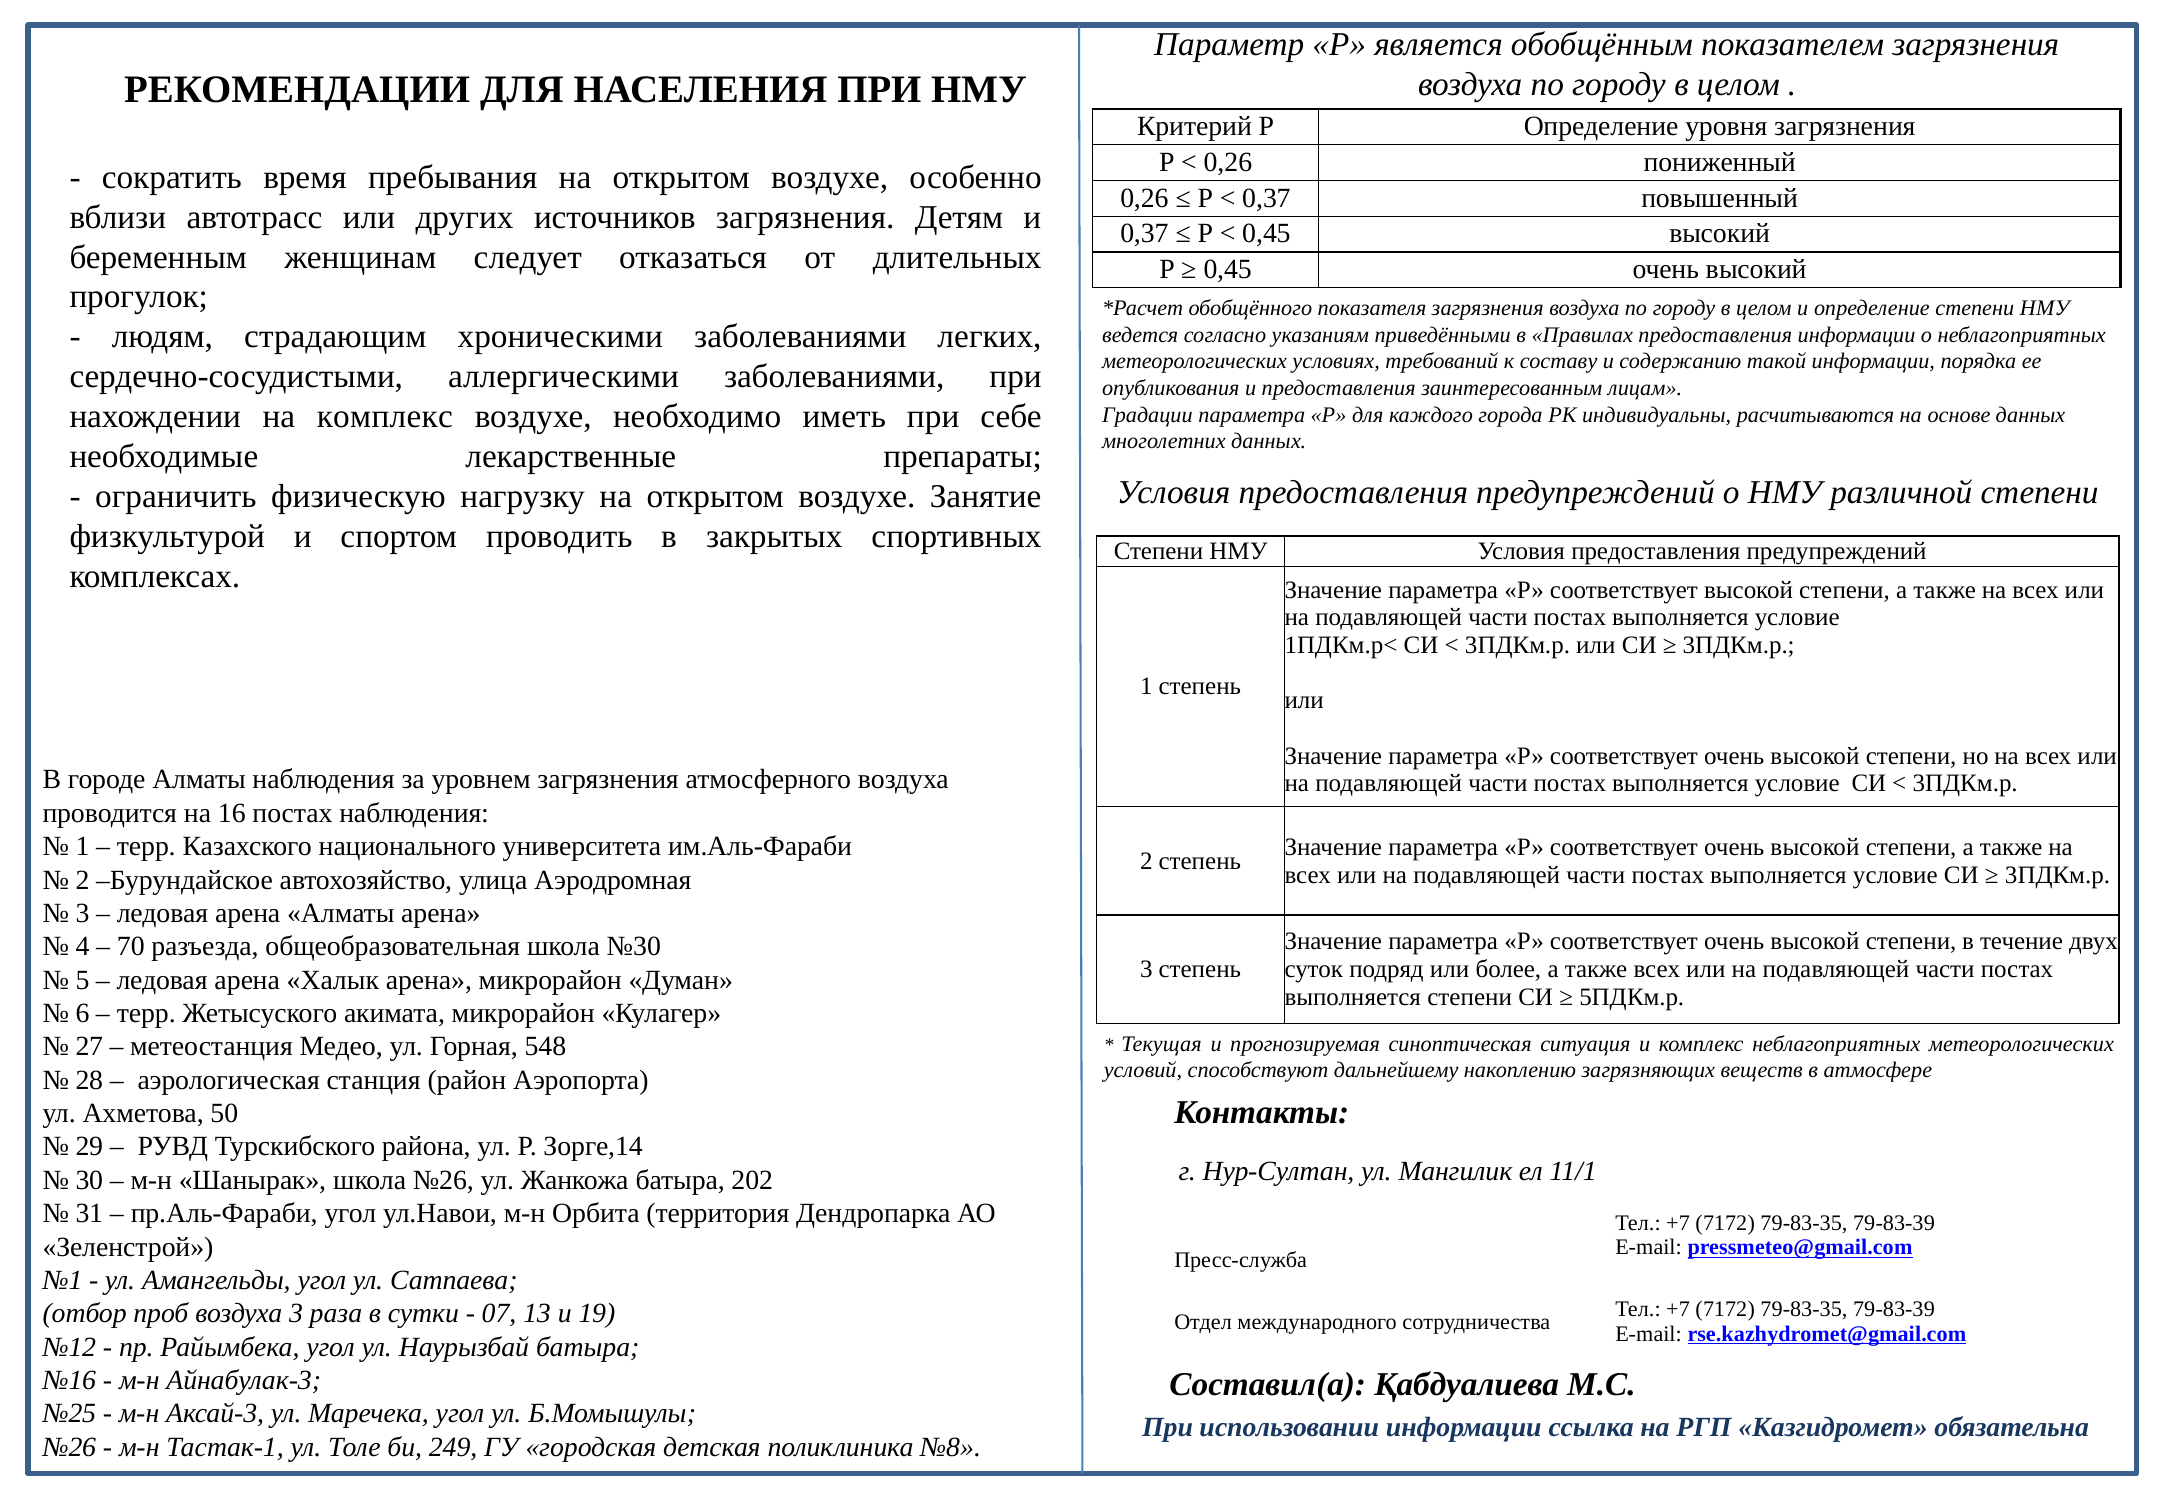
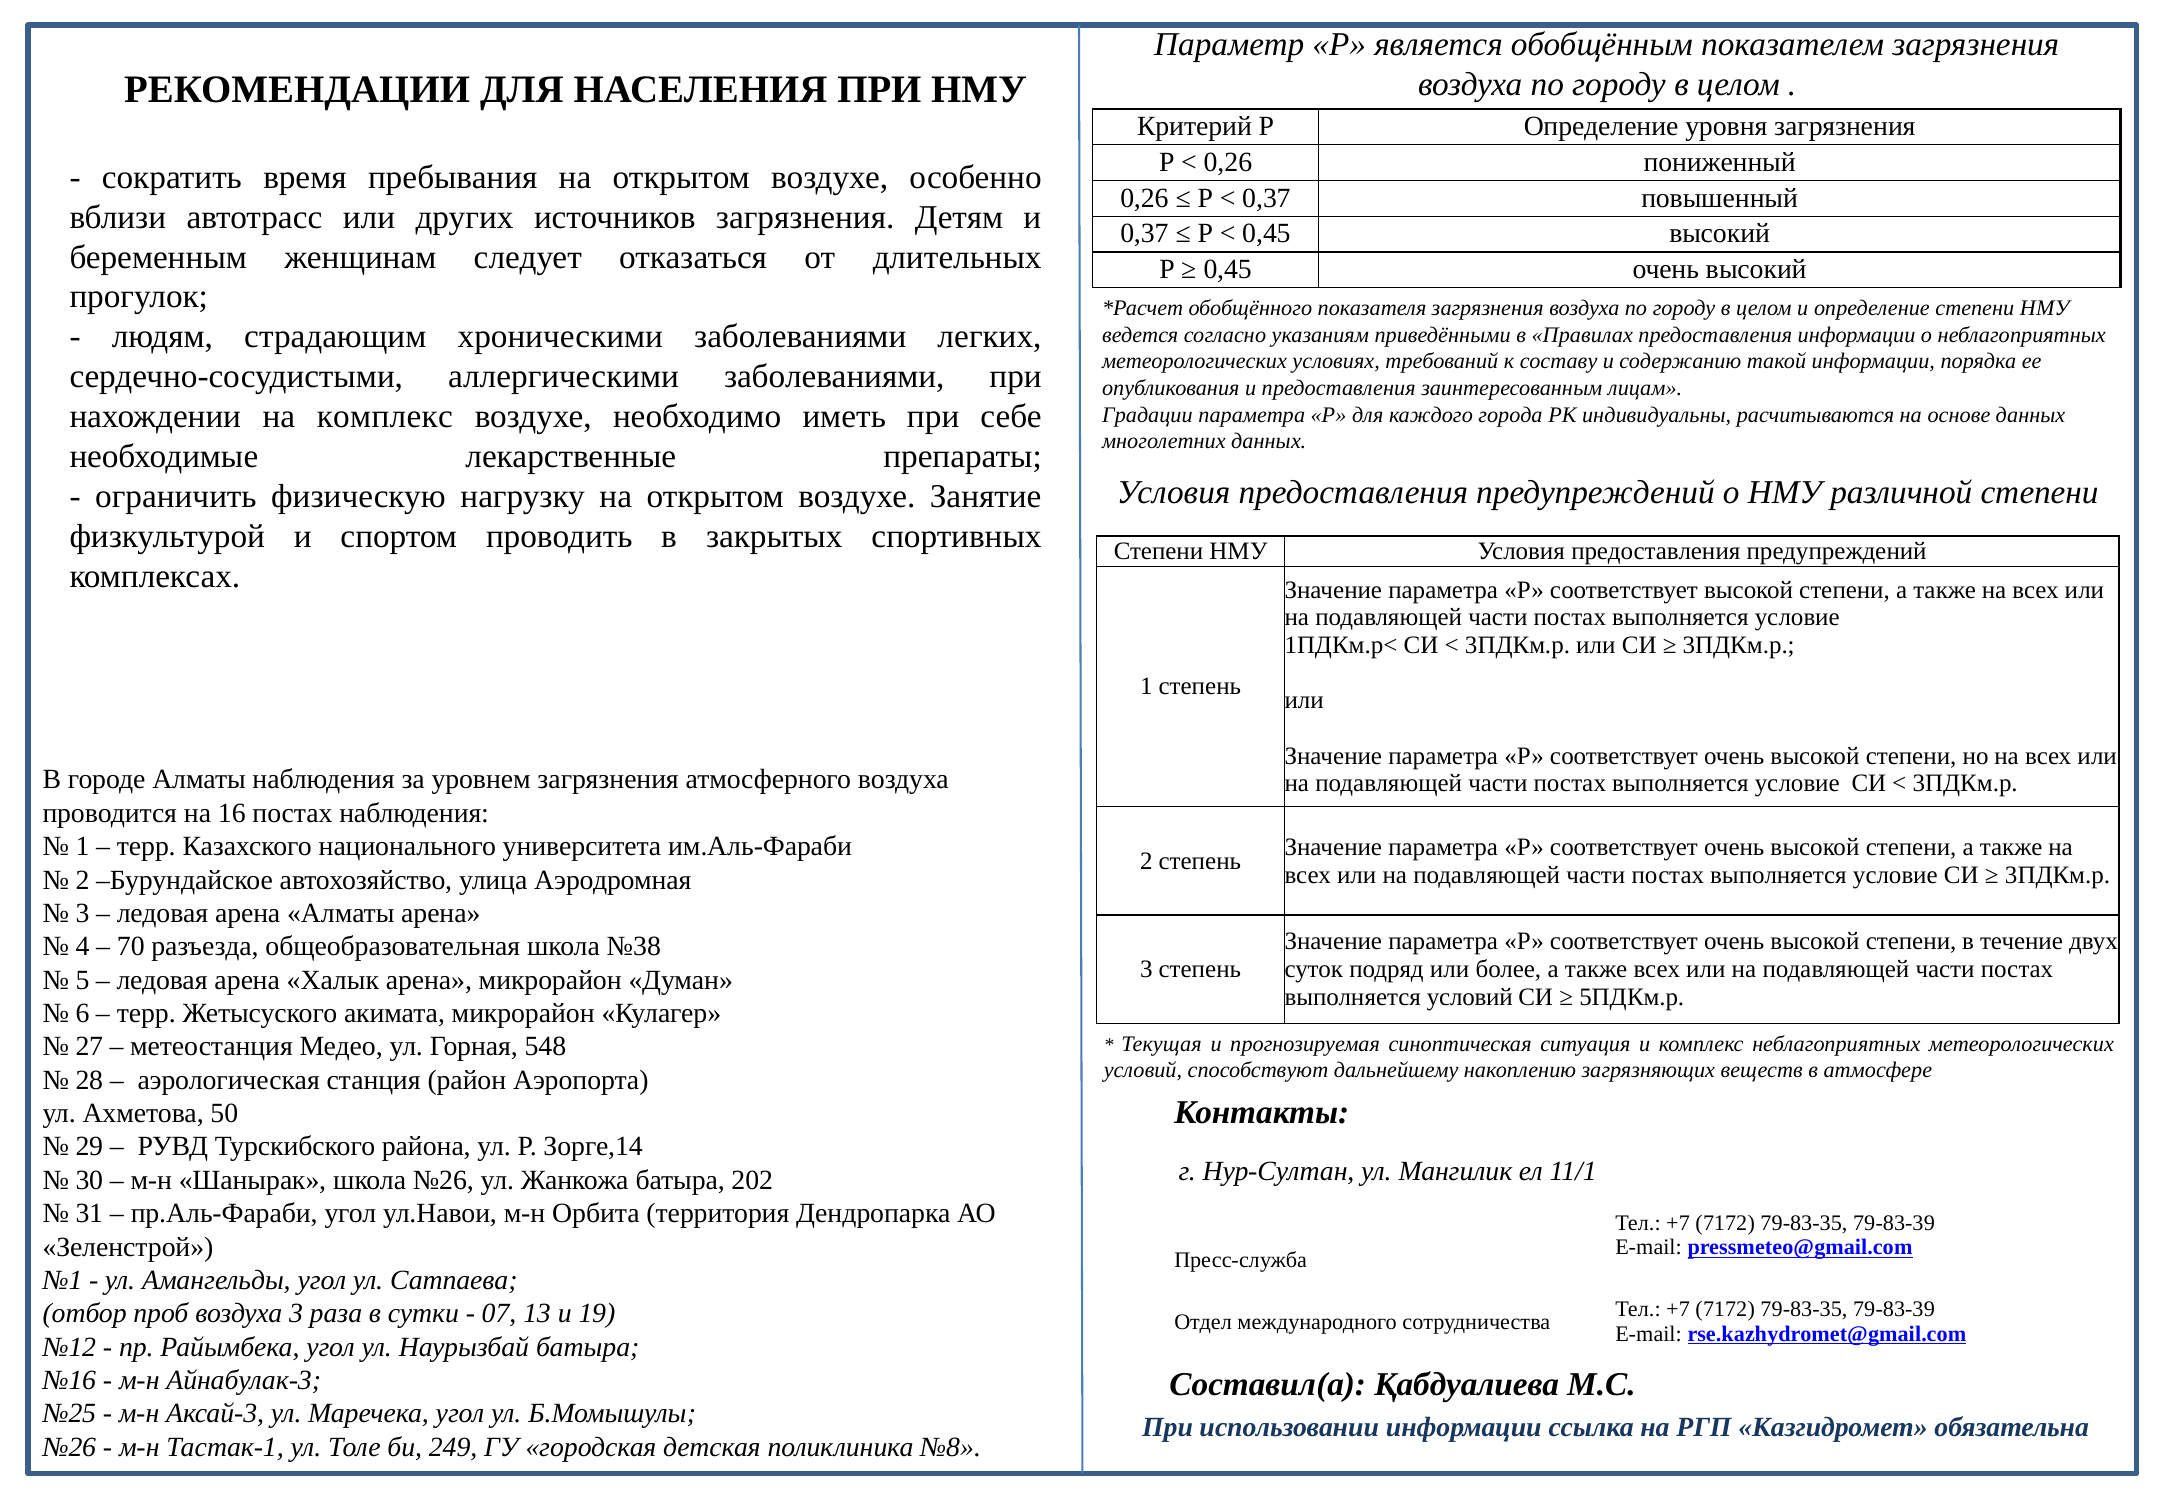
№30: №30 -> №38
выполняется степени: степени -> условий
